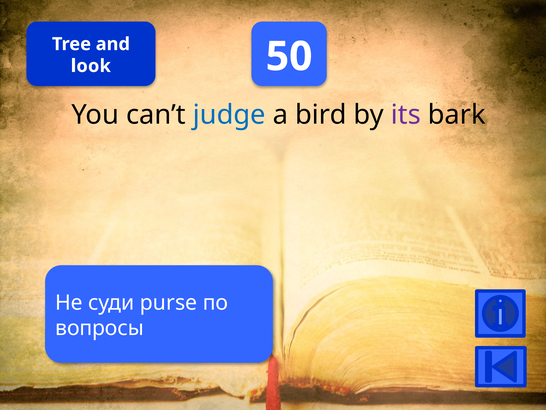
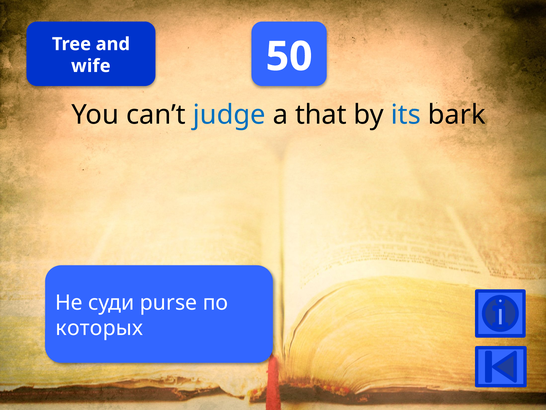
look: look -> wife
bird: bird -> that
its colour: purple -> blue
вопросы: вопросы -> которых
